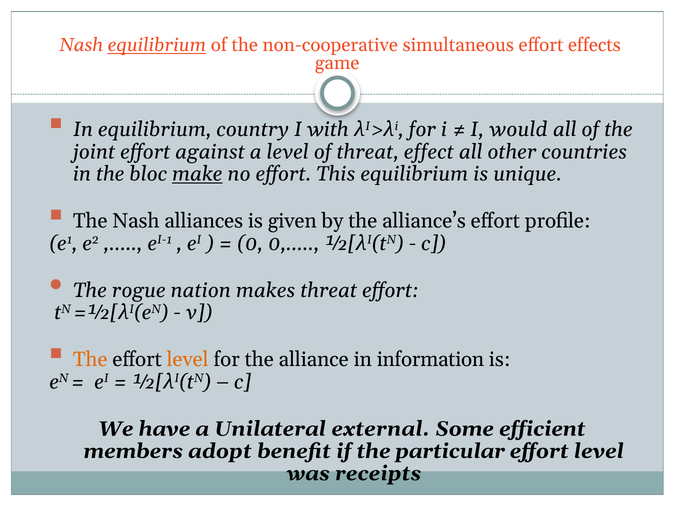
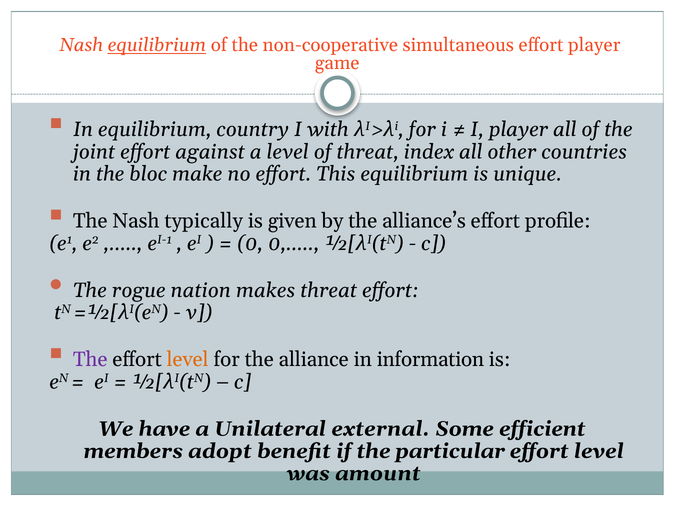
effort effects: effects -> player
I would: would -> player
effect: effect -> index
make underline: present -> none
alliances: alliances -> typically
The at (90, 360) colour: orange -> purple
receipts: receipts -> amount
